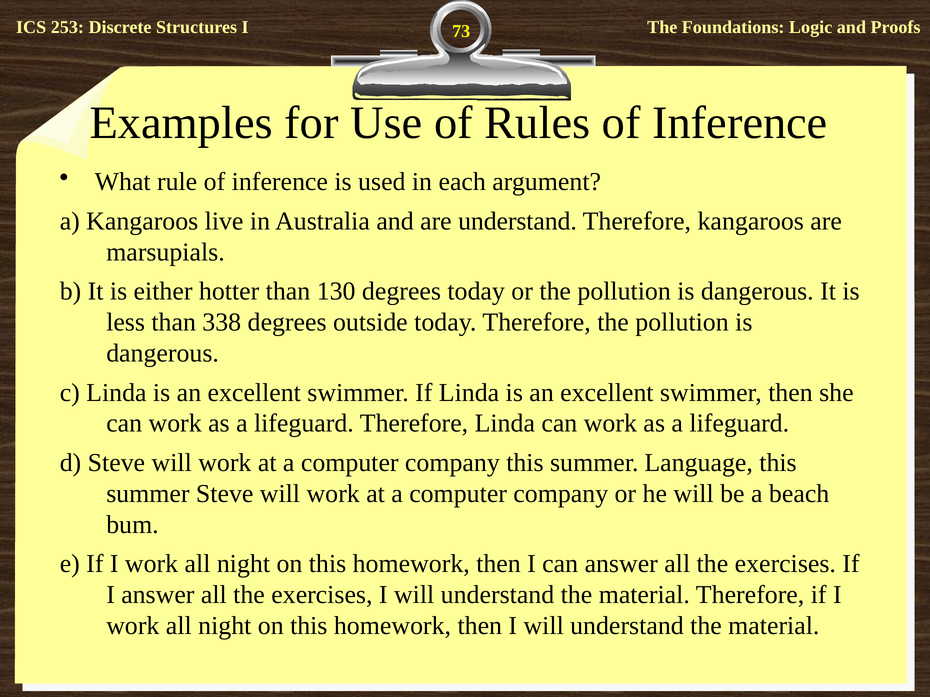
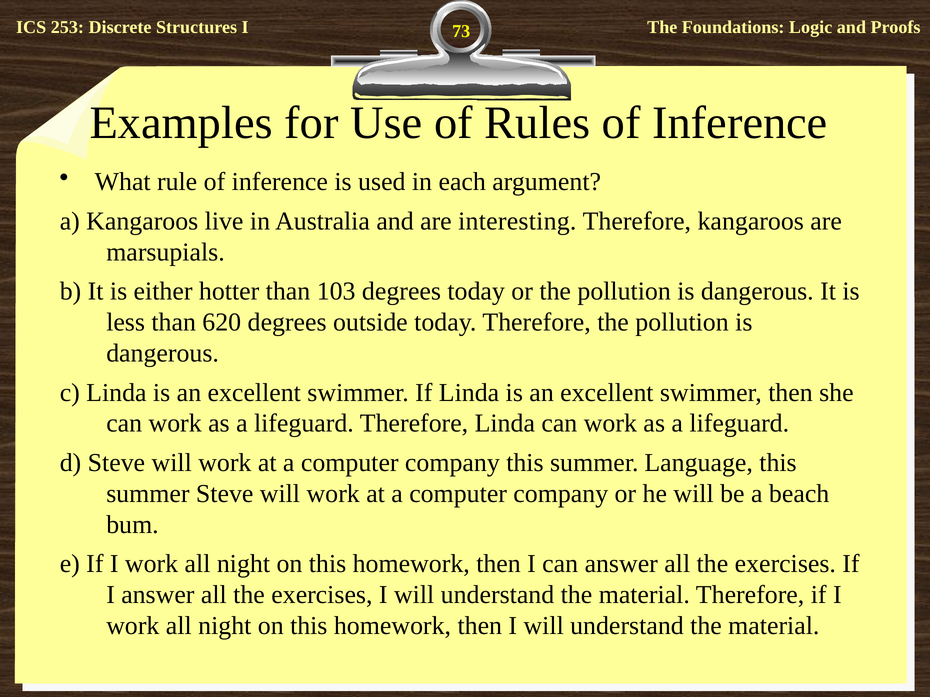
are understand: understand -> interesting
130: 130 -> 103
338: 338 -> 620
